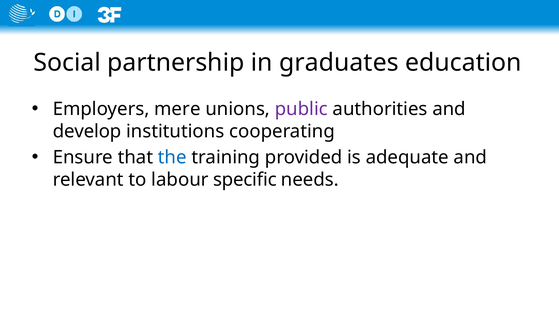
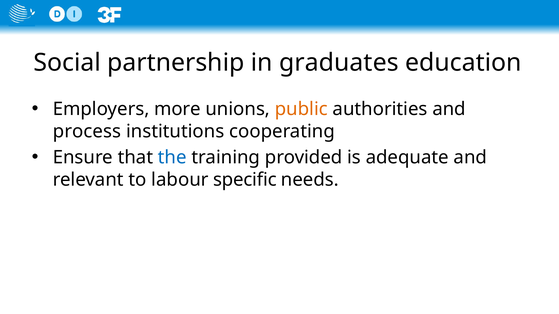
mere: mere -> more
public colour: purple -> orange
develop: develop -> process
